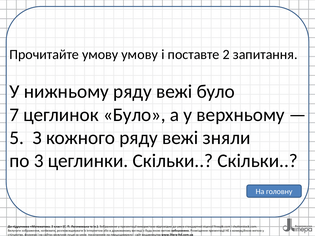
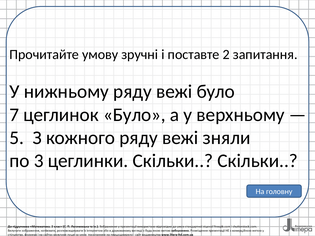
умову умову: умову -> зручні
